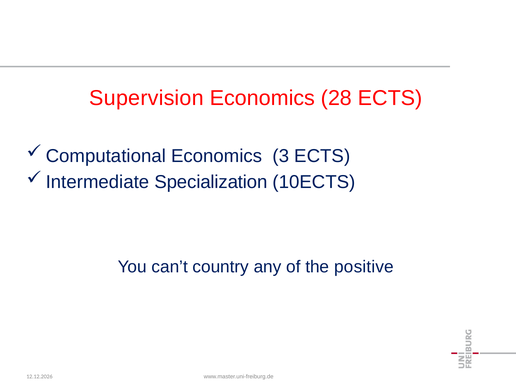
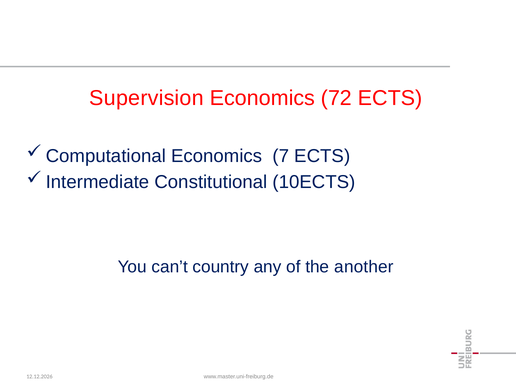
28: 28 -> 72
3: 3 -> 7
Specialization: Specialization -> Constitutional
positive: positive -> another
